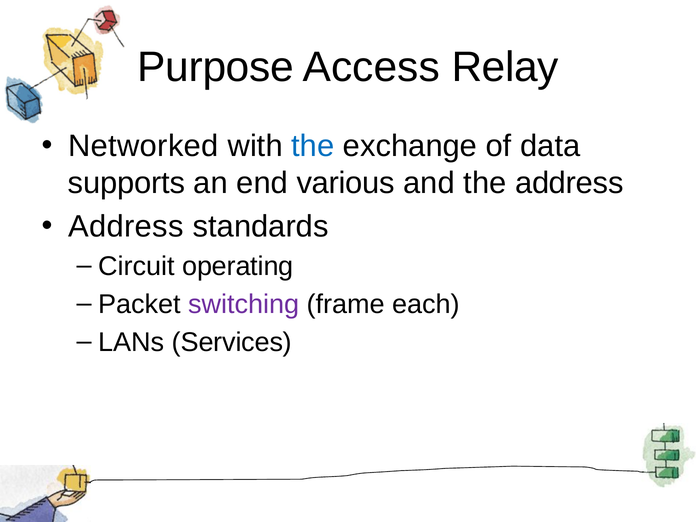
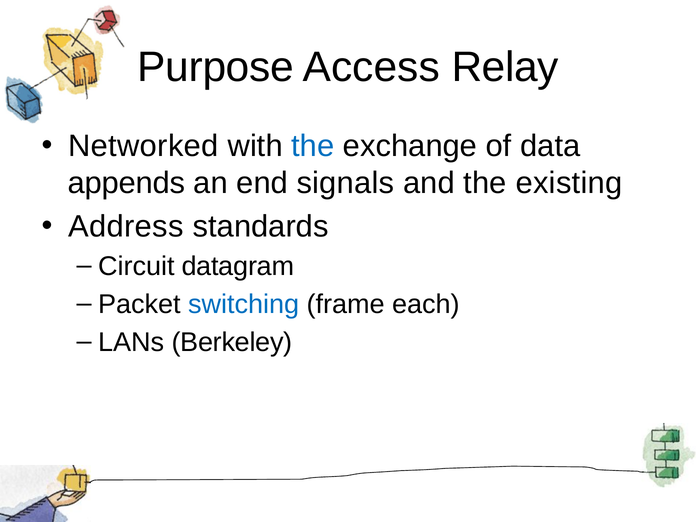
supports: supports -> appends
various: various -> signals
the address: address -> existing
operating: operating -> datagram
switching colour: purple -> blue
Services: Services -> Berkeley
